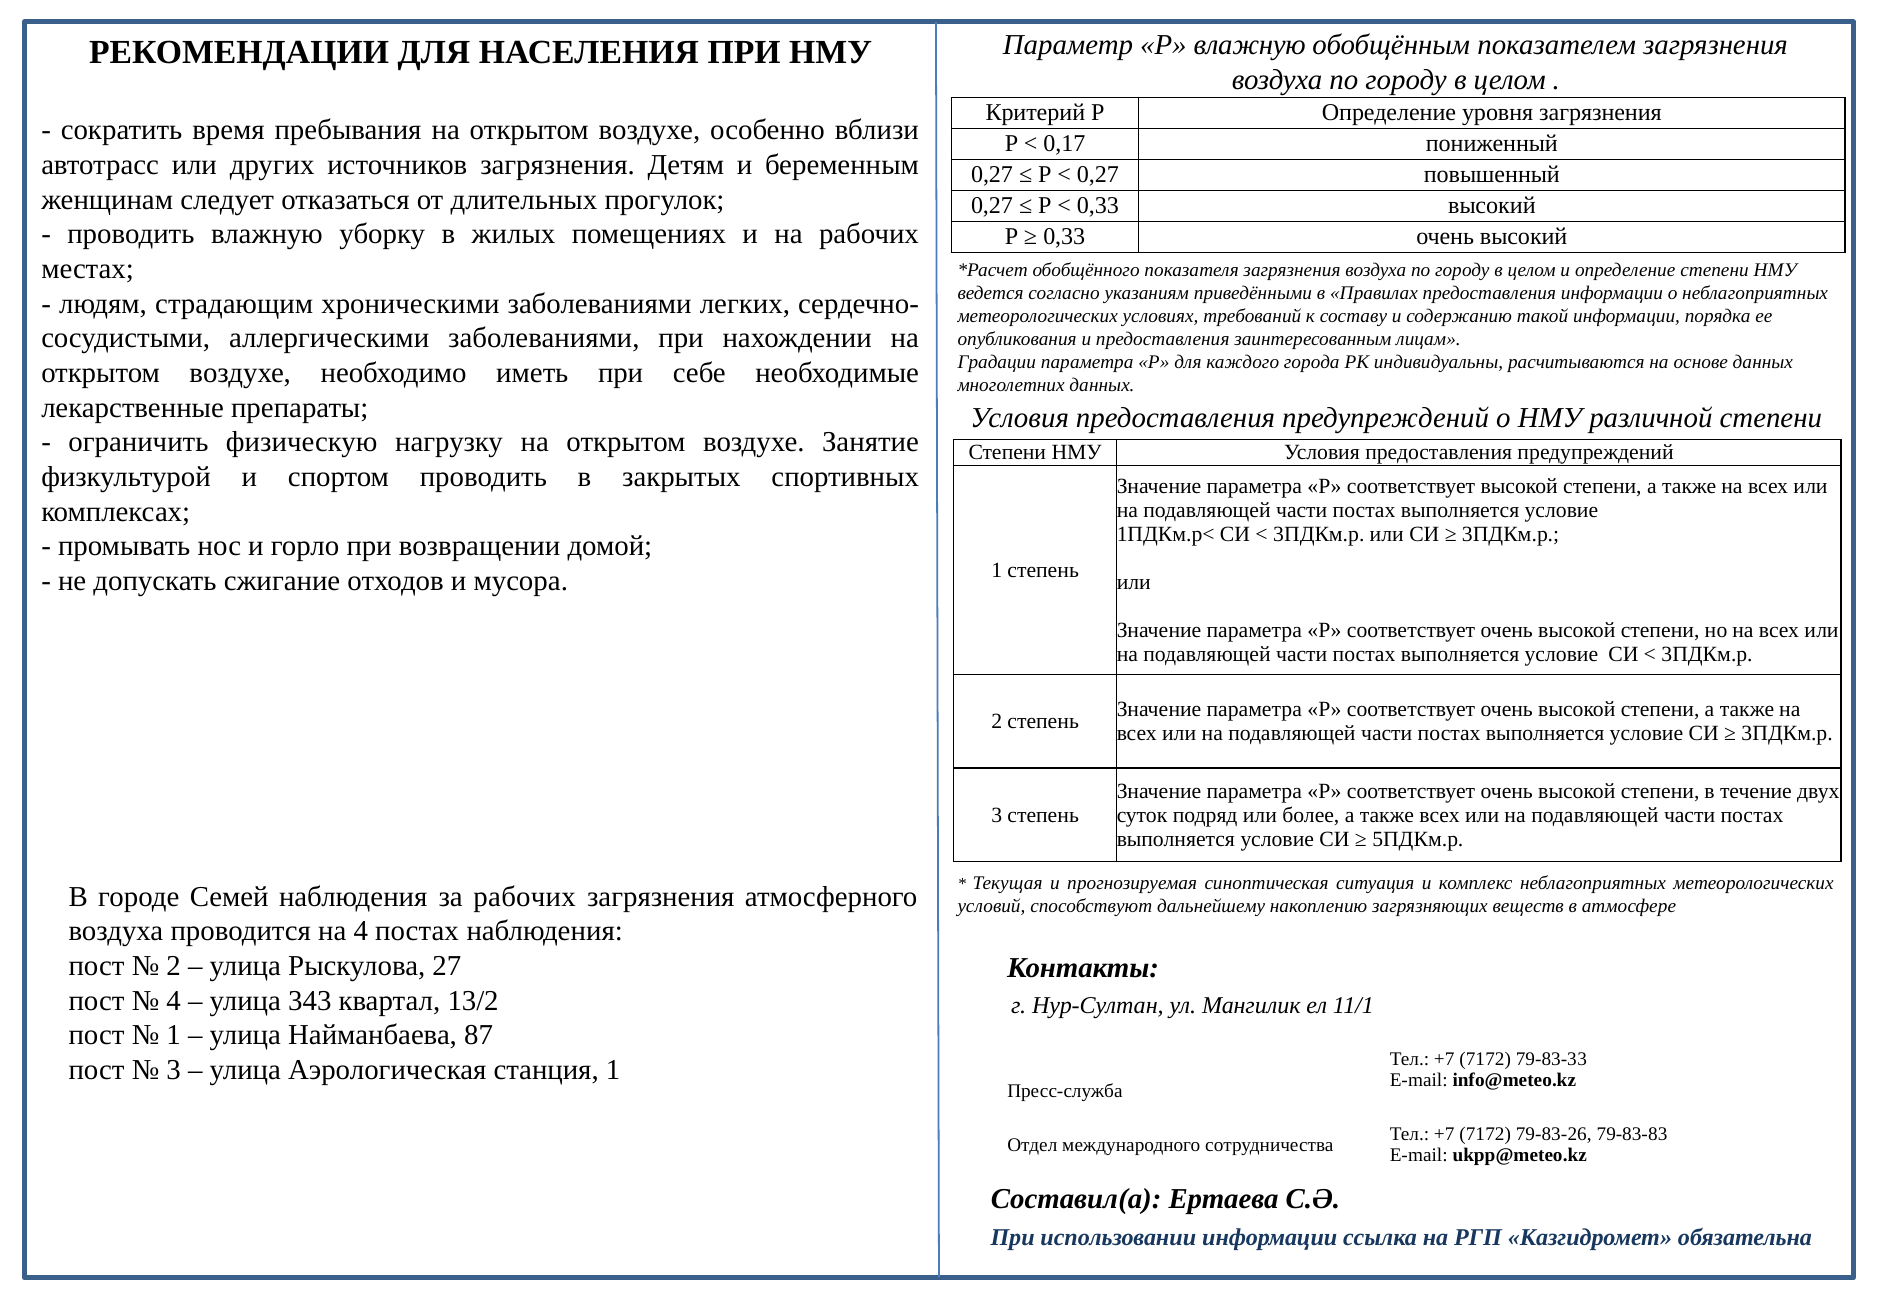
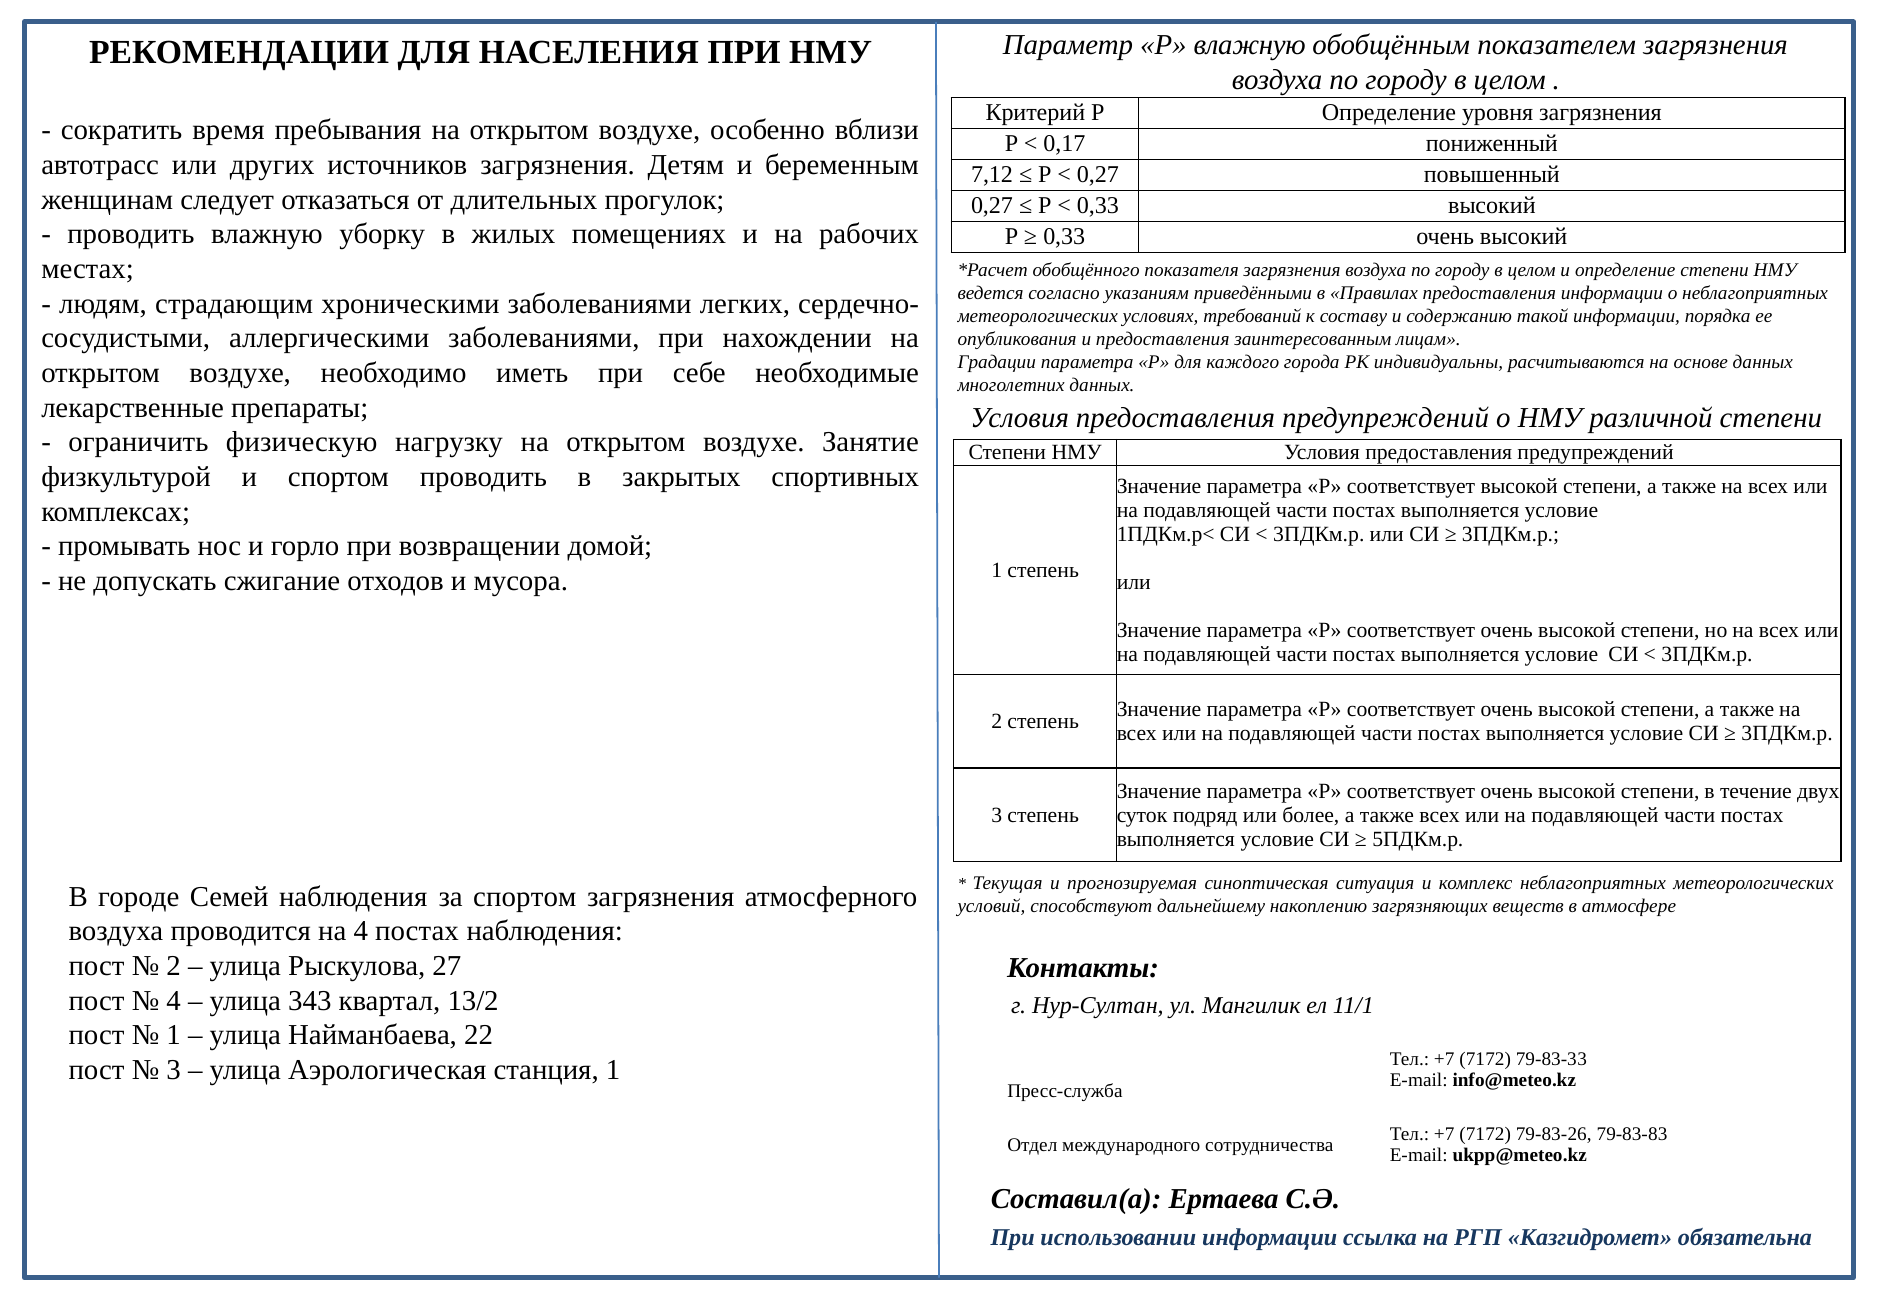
0,27 at (992, 175): 0,27 -> 7,12
за рабочих: рабочих -> спортом
87: 87 -> 22
